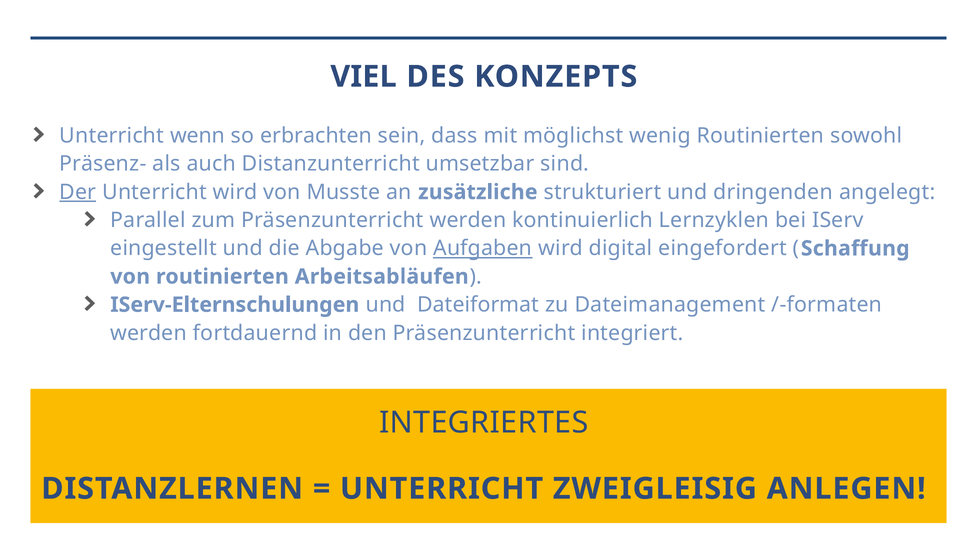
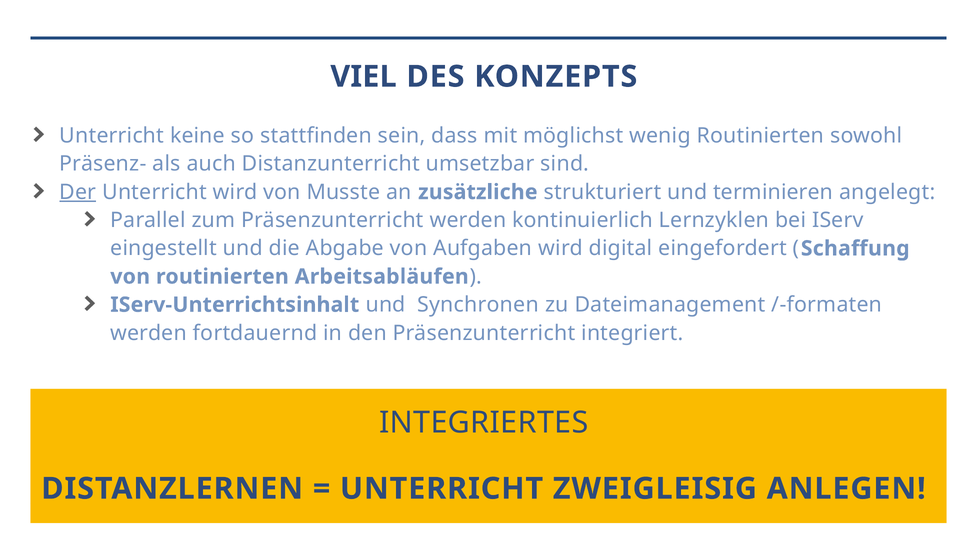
wenn: wenn -> keine
erbrachten: erbrachten -> stattfinden
dringenden: dringenden -> terminieren
Aufgaben underline: present -> none
IServ-Elternschulungen: IServ-Elternschulungen -> IServ-Unterrichtsinhalt
Dateiformat: Dateiformat -> Synchronen
